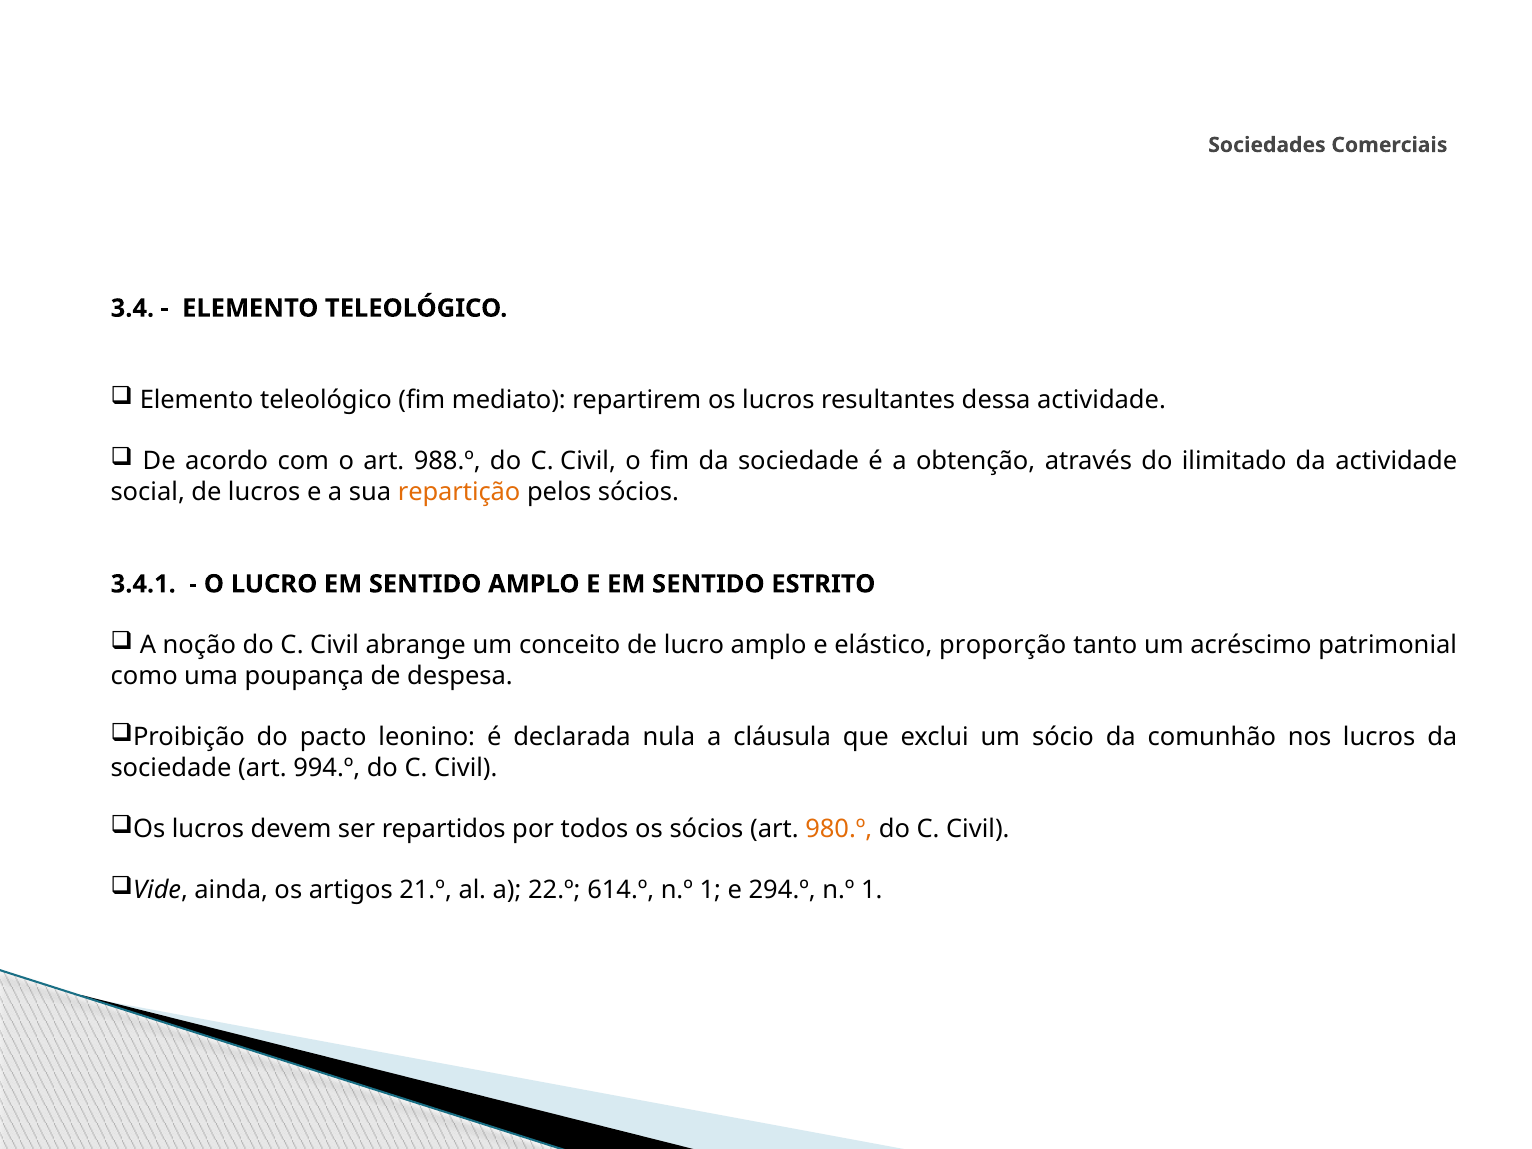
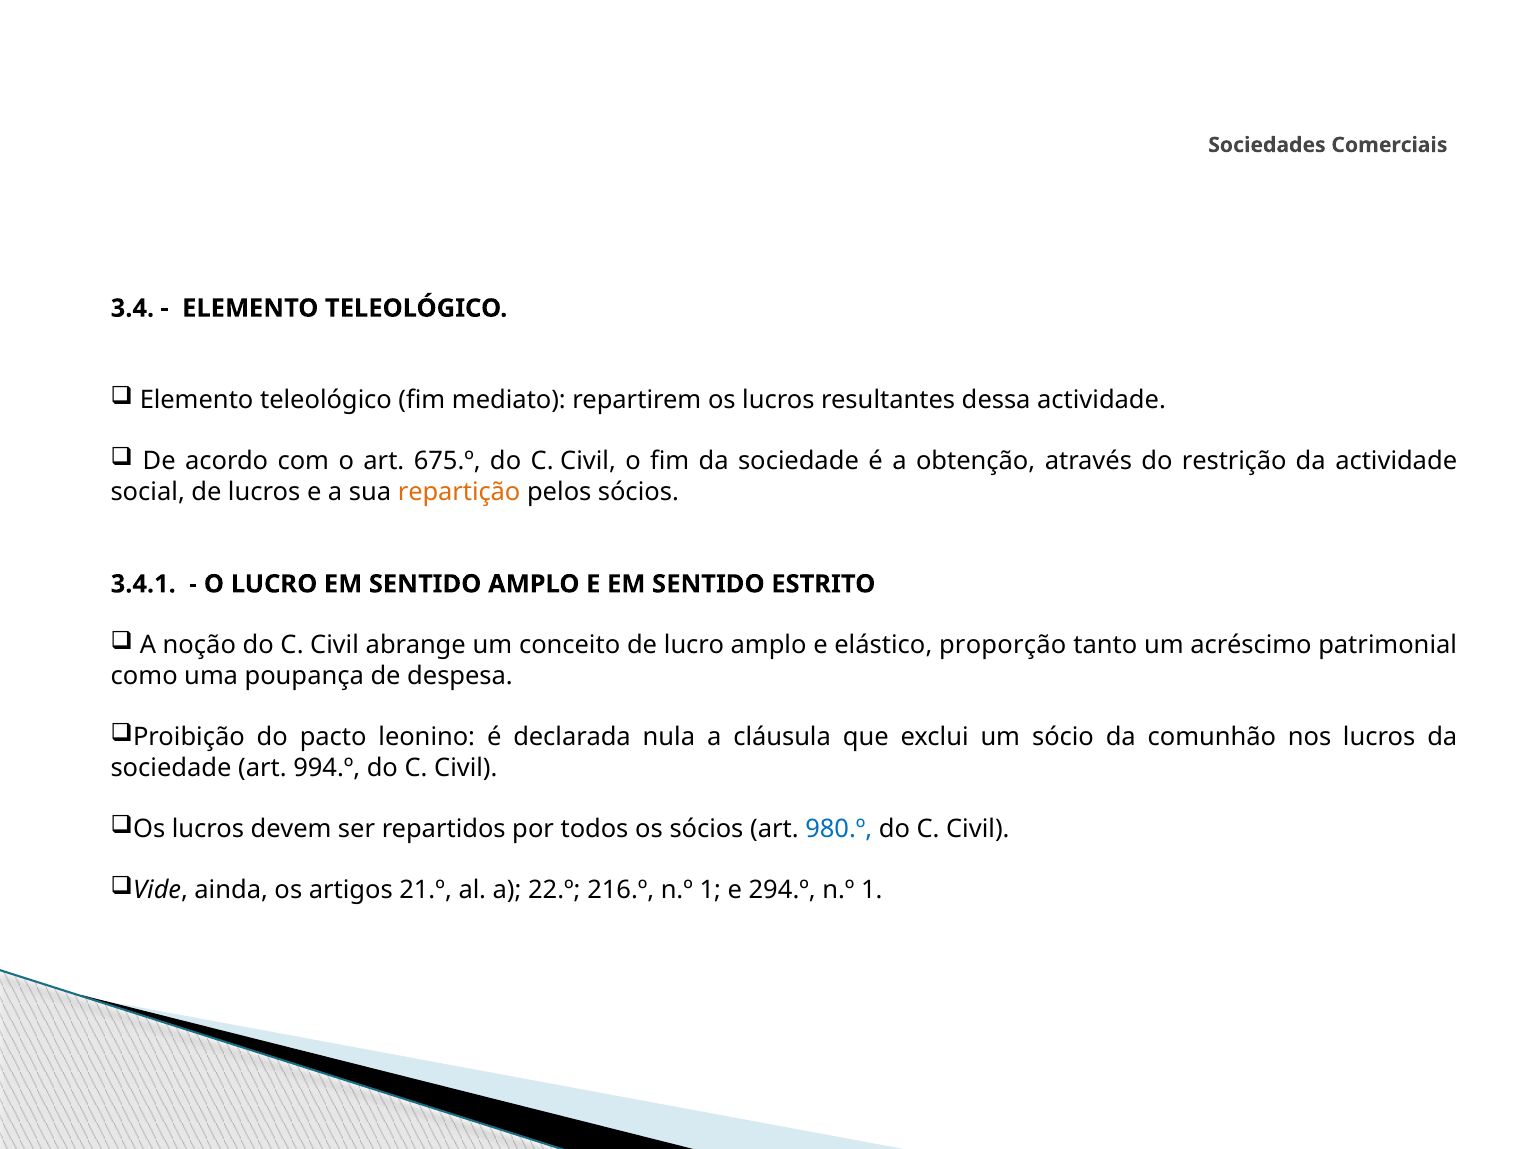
988.º: 988.º -> 675.º
ilimitado: ilimitado -> restrição
980.º colour: orange -> blue
614.º: 614.º -> 216.º
